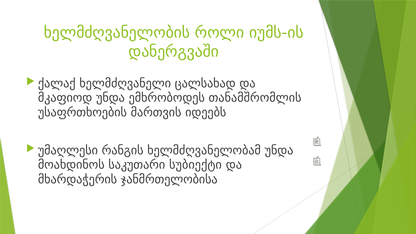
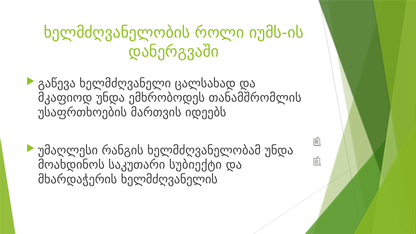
ქალაქ: ქალაქ -> გაწევა
ჯანმრთელობისა: ჯანმრთელობისა -> ხელმძღვანელის
